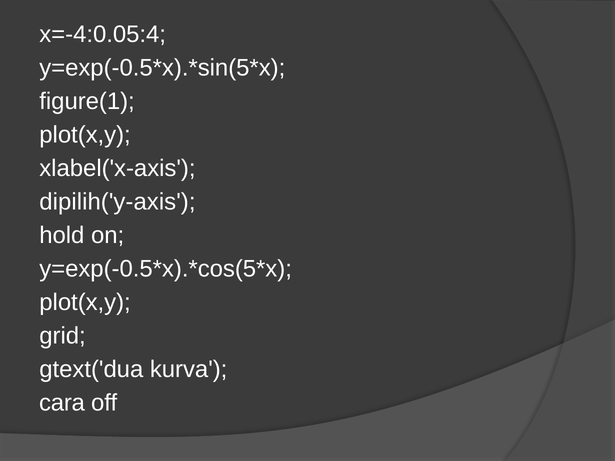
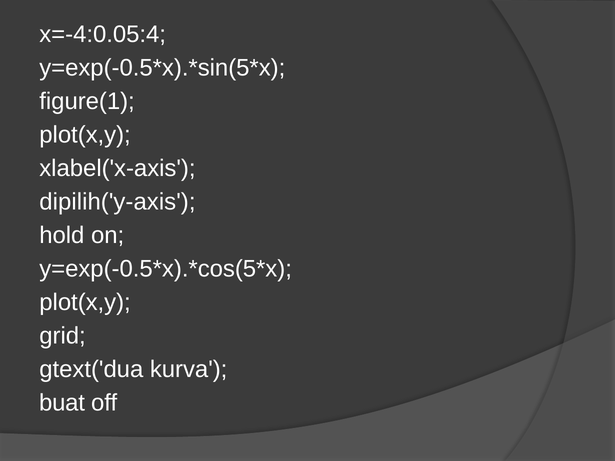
cara: cara -> buat
